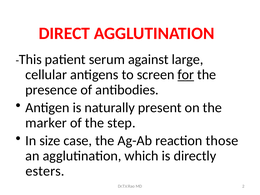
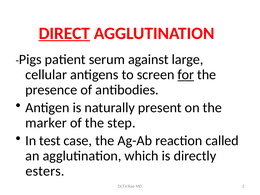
DIRECT underline: none -> present
This: This -> Pigs
size: size -> test
those: those -> called
